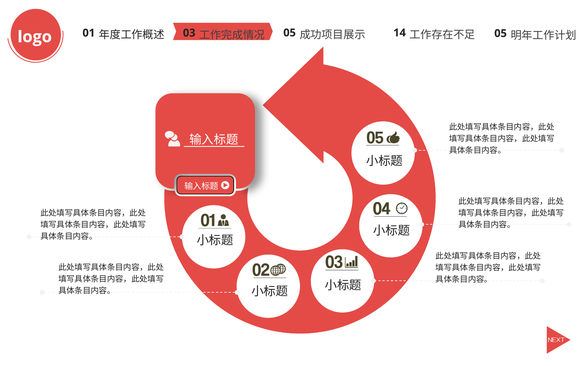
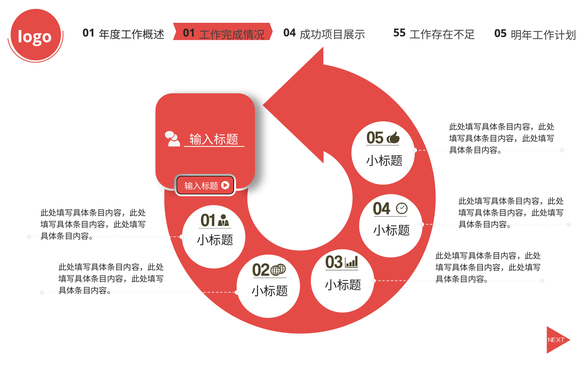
03 at (189, 33): 03 -> 01
05 at (290, 33): 05 -> 04
14: 14 -> 55
